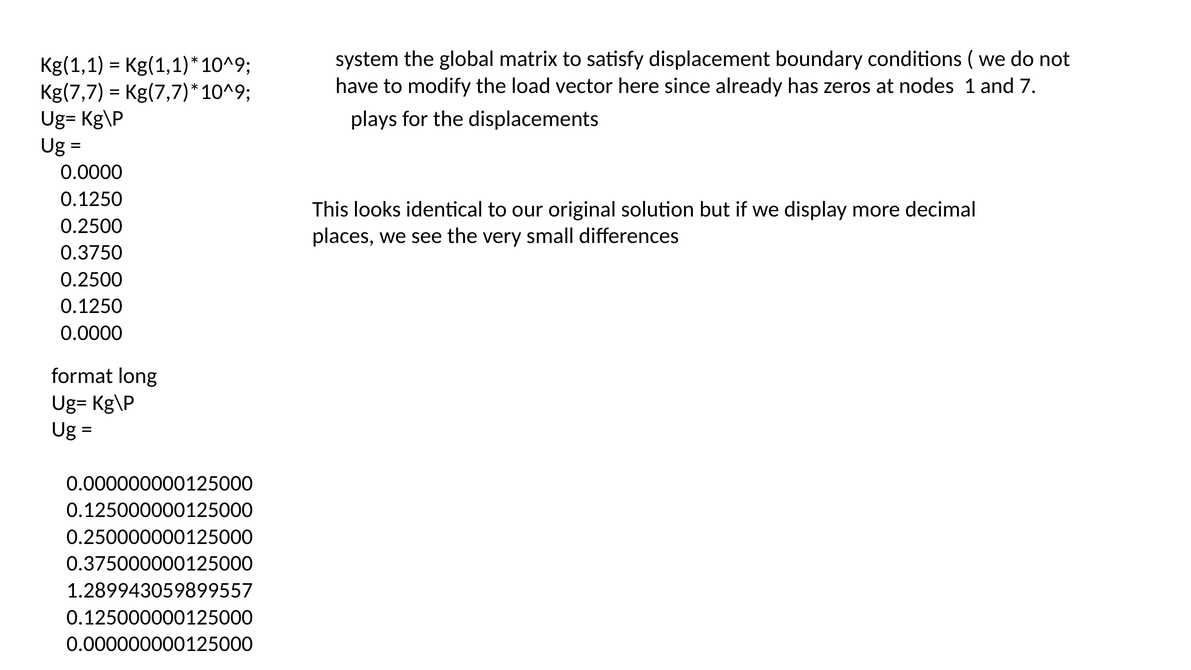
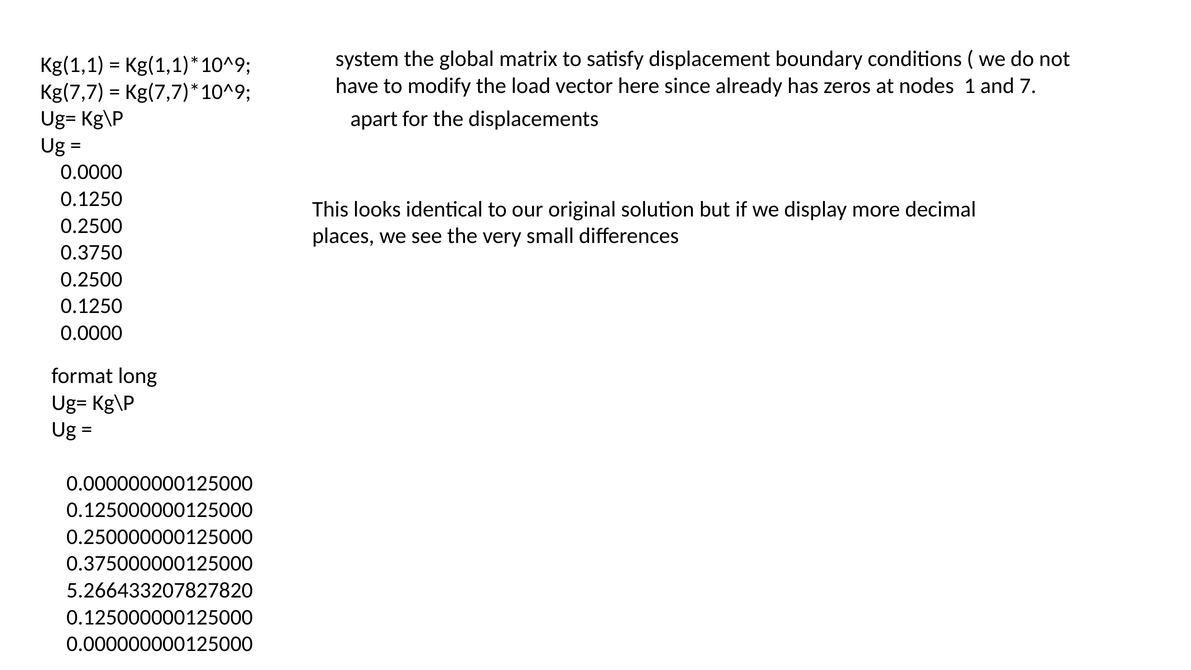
plays: plays -> apart
1.289943059899557: 1.289943059899557 -> 5.266433207827820
